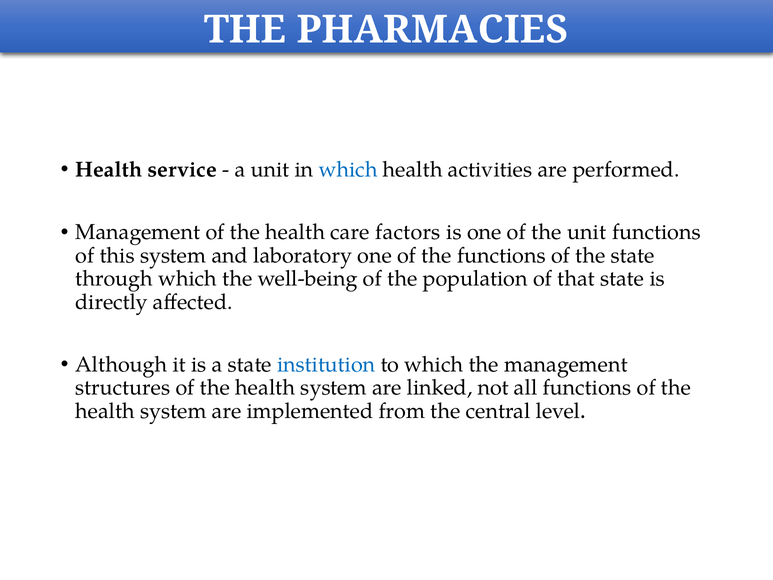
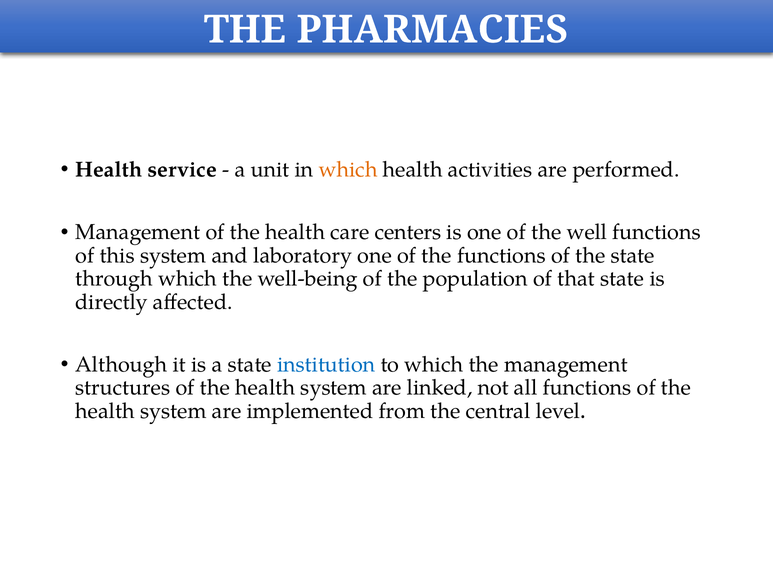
which at (348, 170) colour: blue -> orange
factors: factors -> centers
the unit: unit -> well
